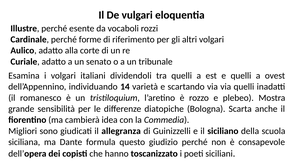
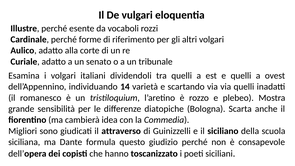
allegranza: allegranza -> attraverso
